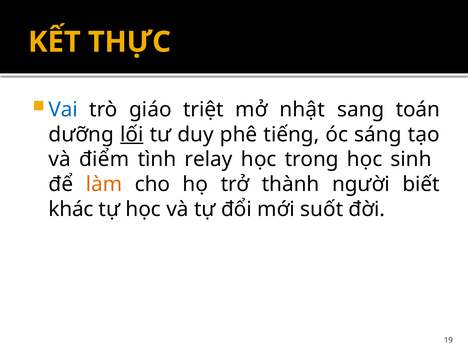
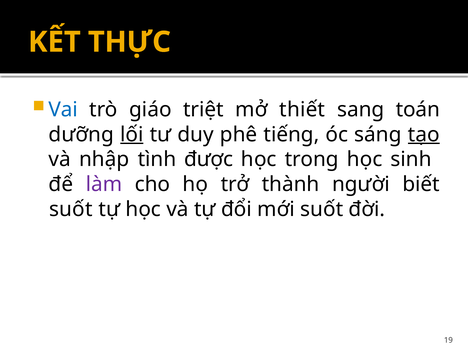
nhật: nhật -> thiết
tạo underline: none -> present
điểm: điểm -> nhập
relay: relay -> được
làm colour: orange -> purple
khác at (71, 209): khác -> suốt
